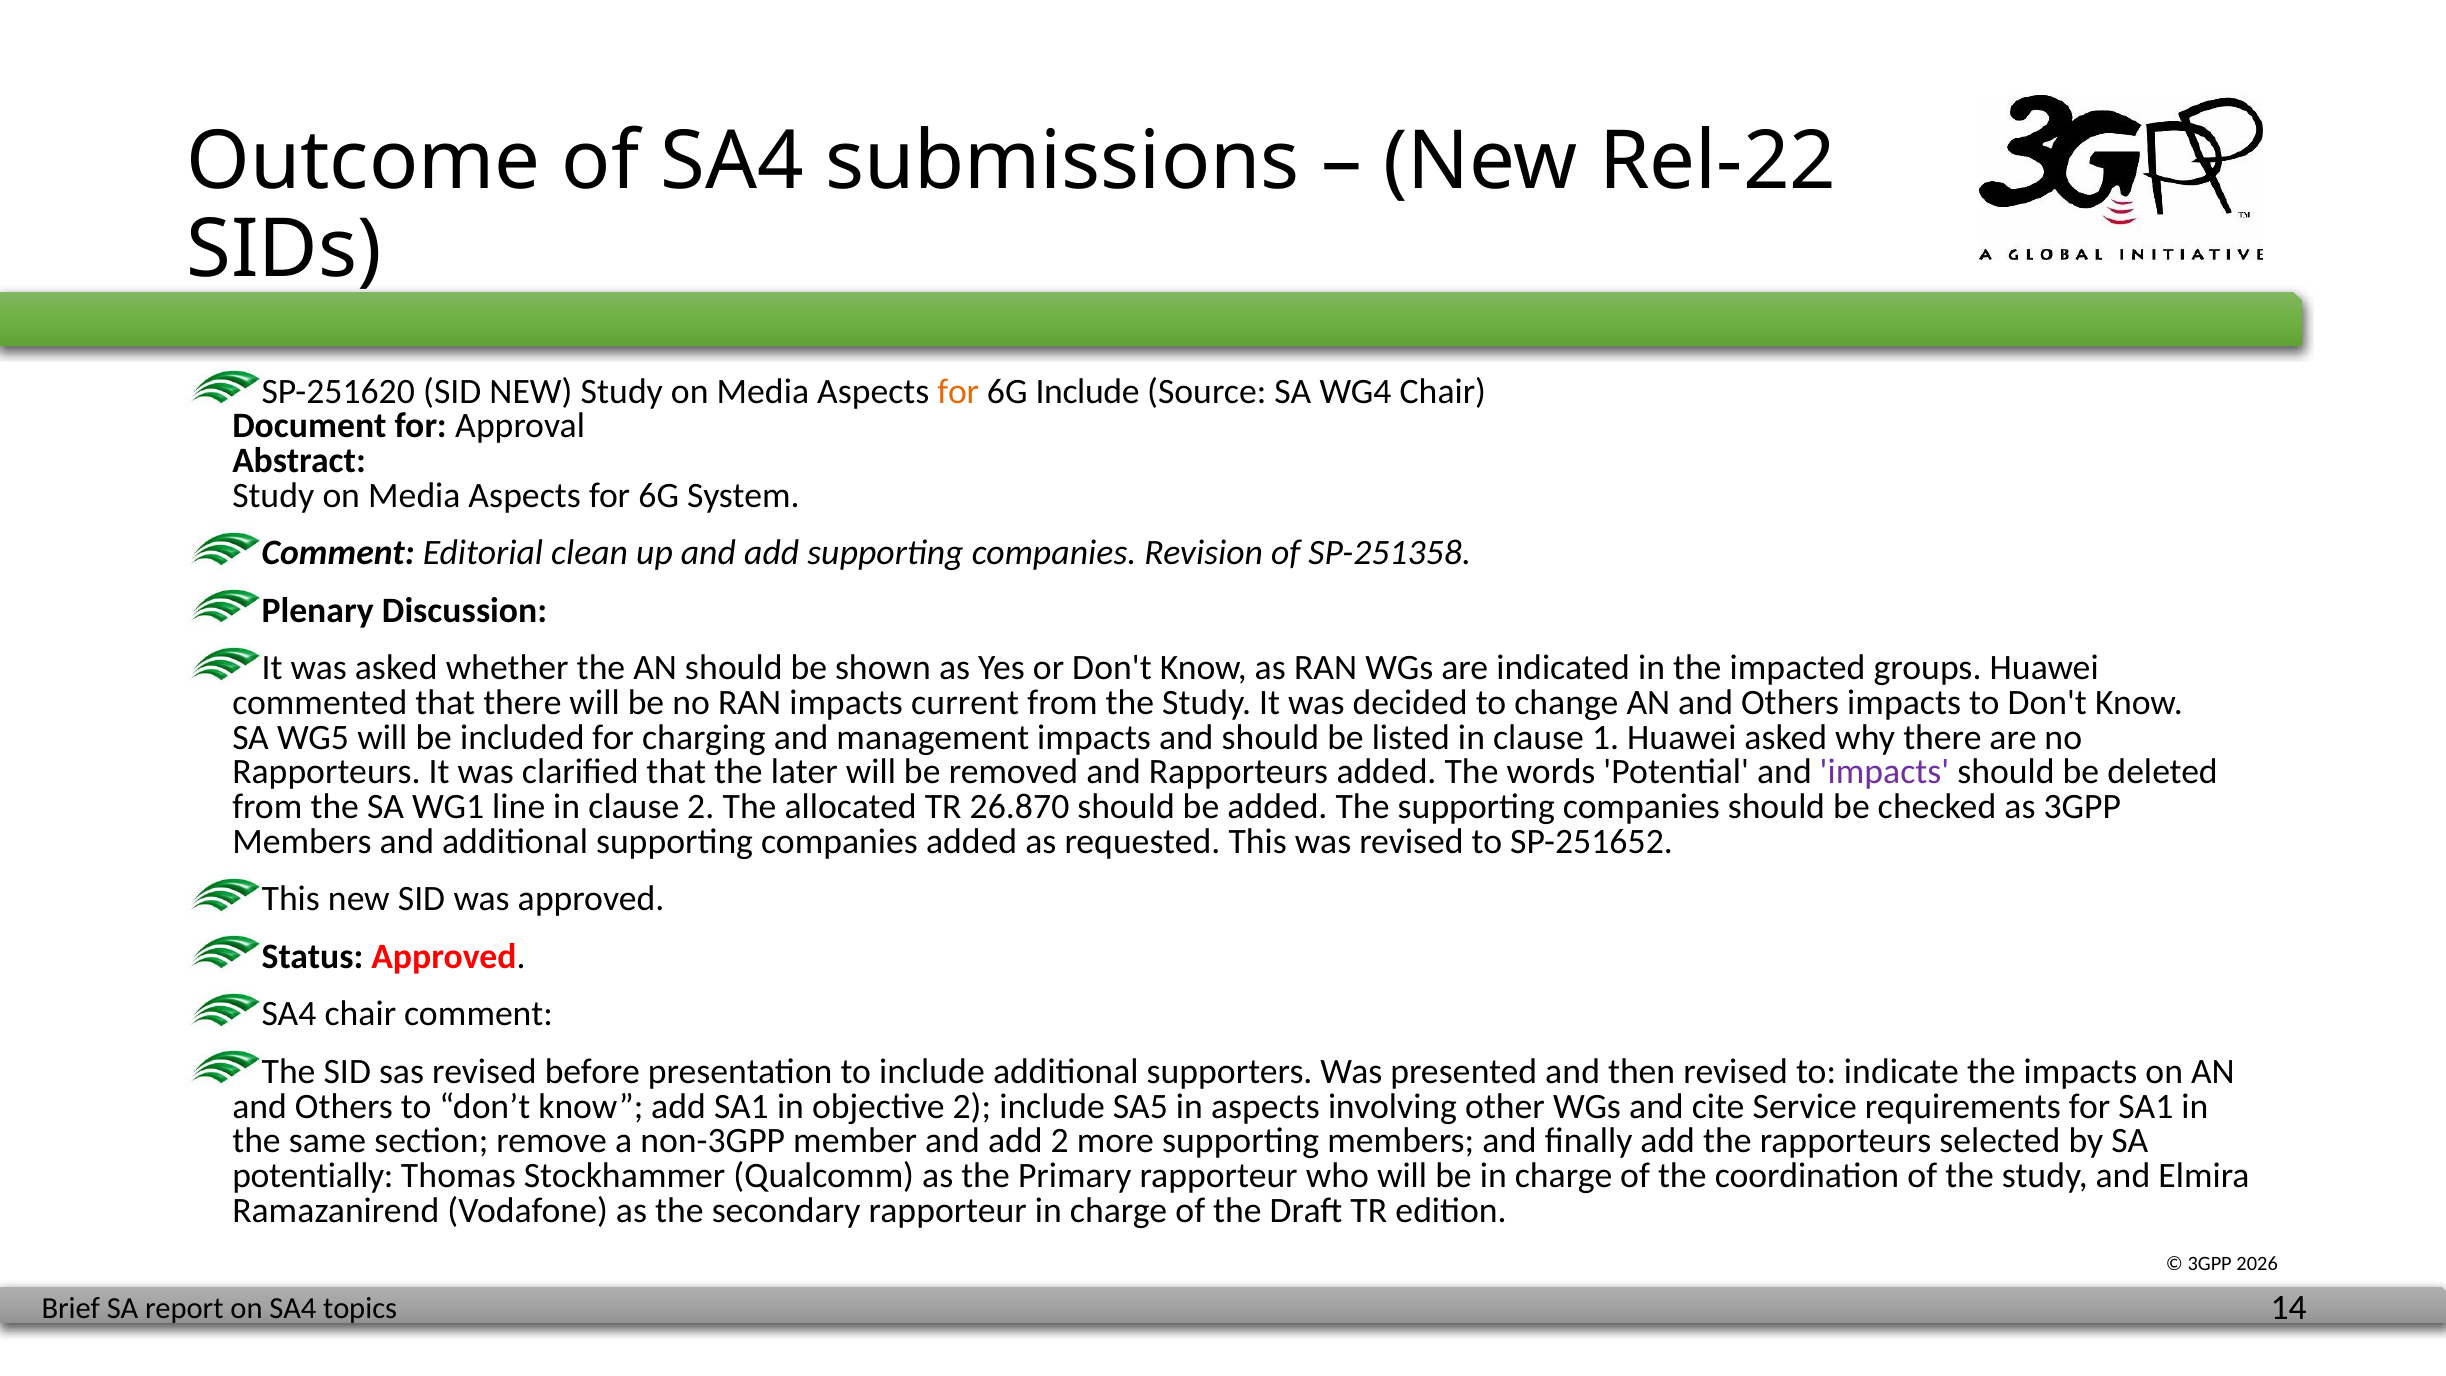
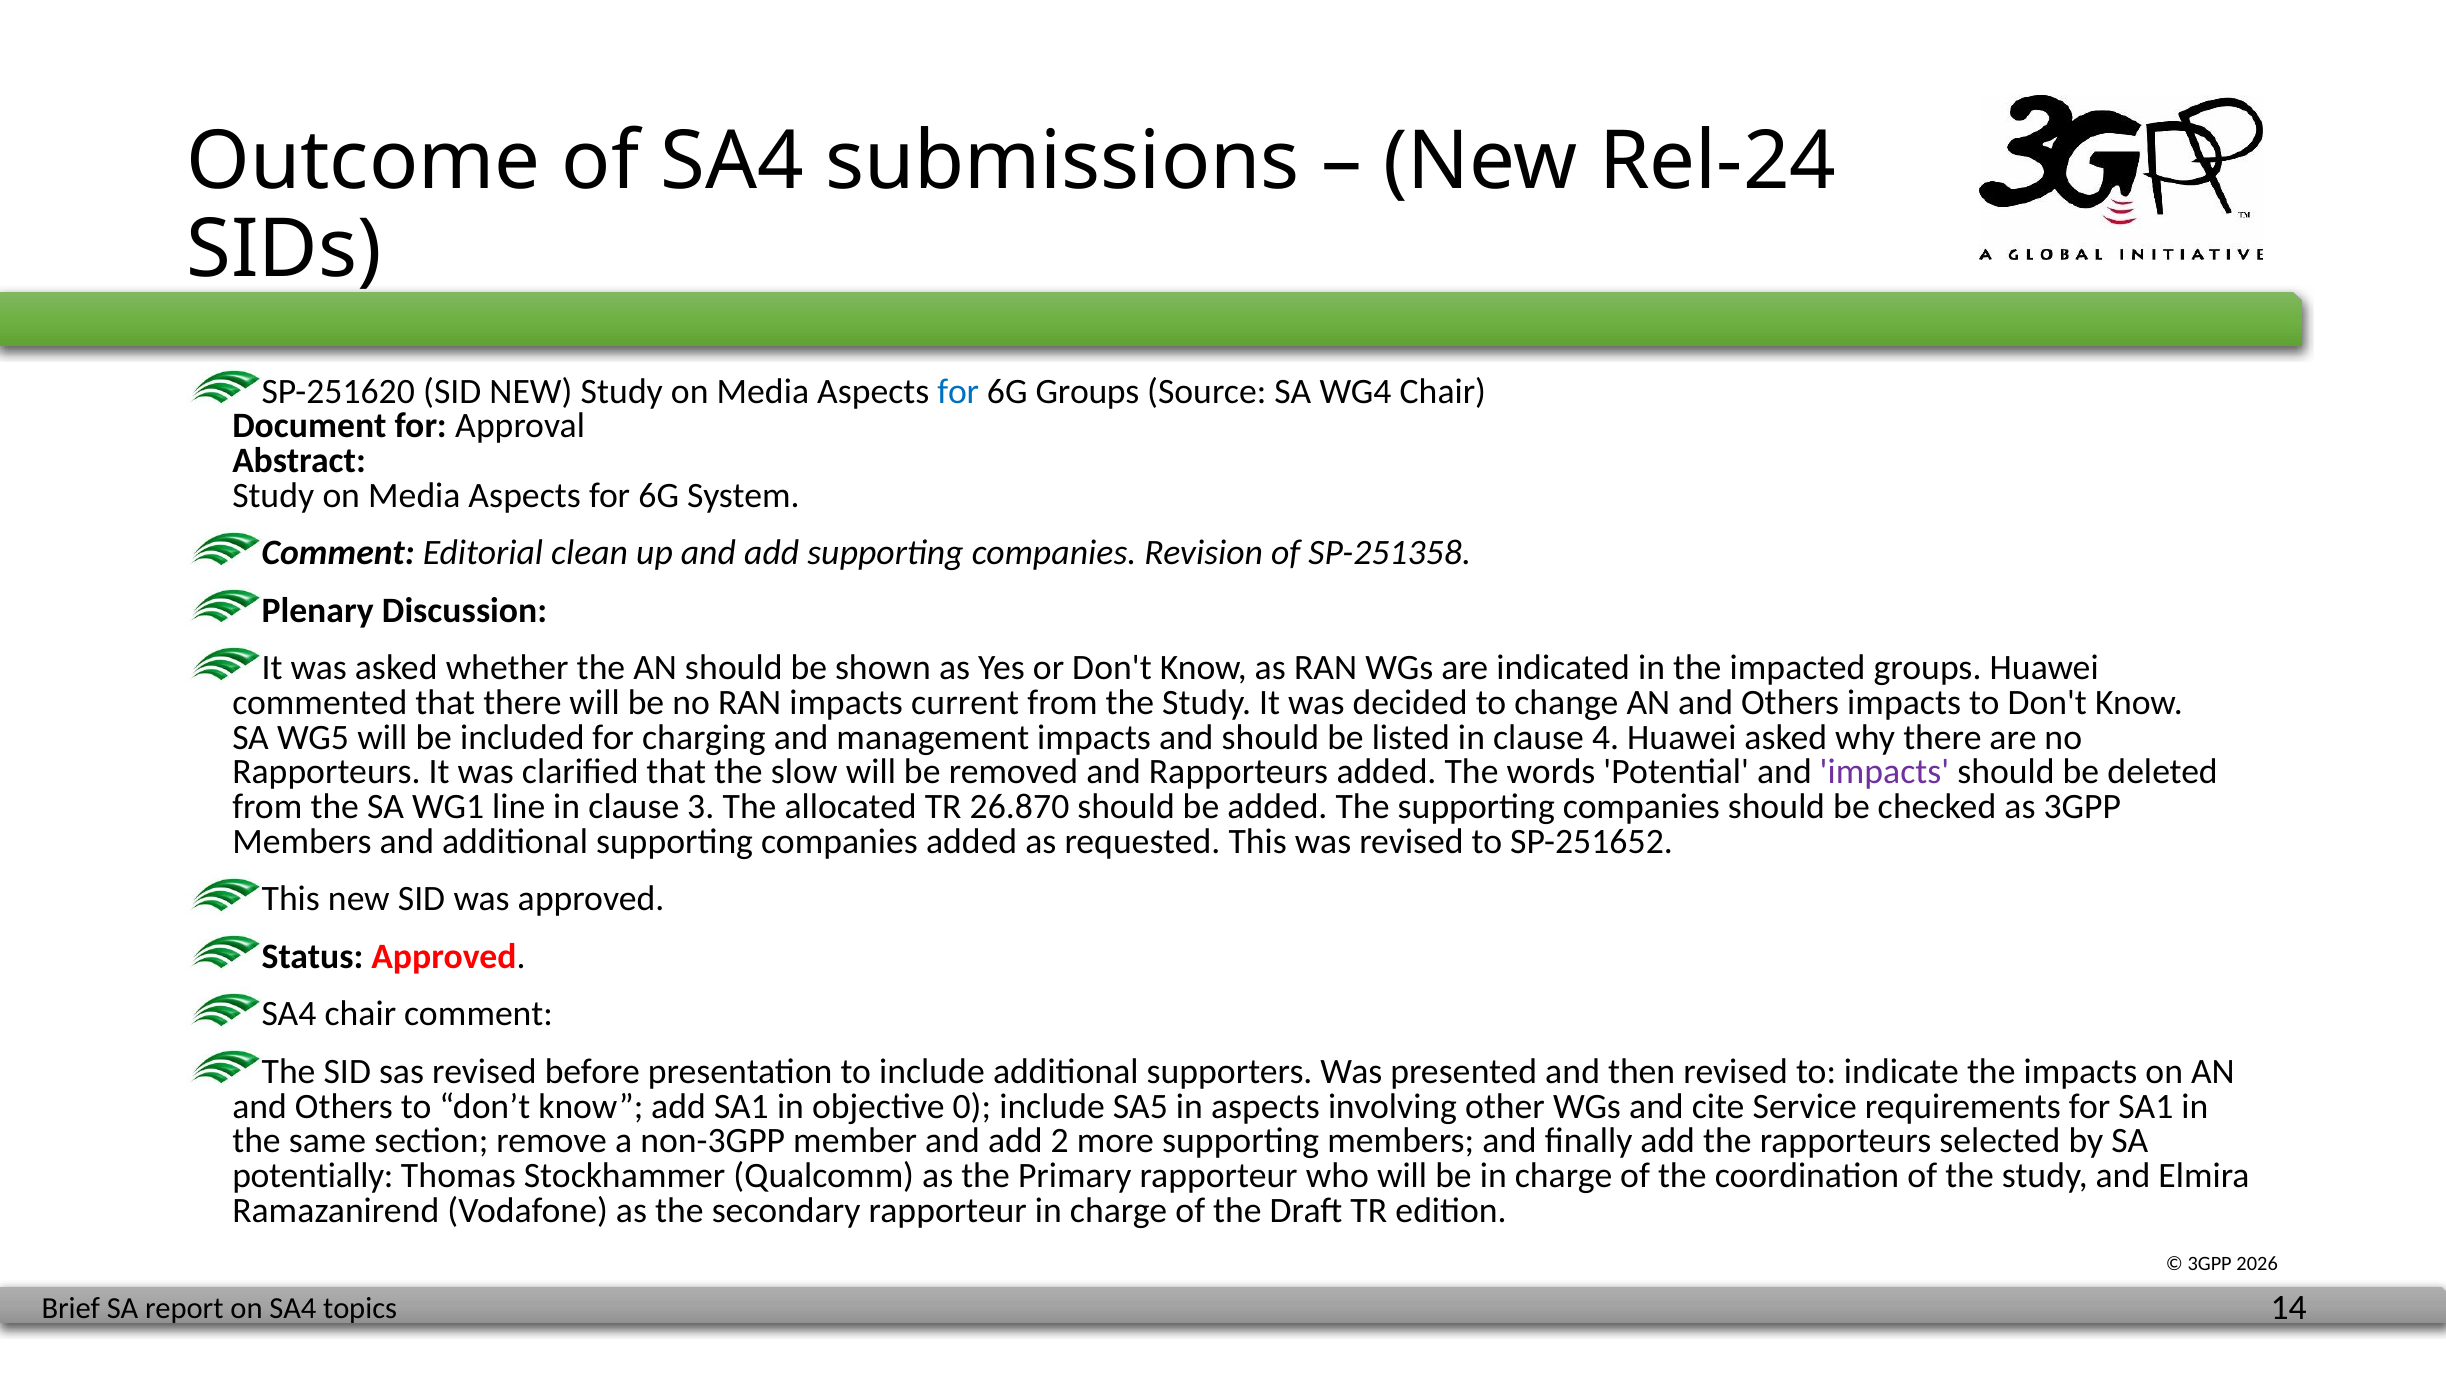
Rel-22: Rel-22 -> Rel-24
for at (958, 391) colour: orange -> blue
6G Include: Include -> Groups
1: 1 -> 4
later: later -> slow
clause 2: 2 -> 3
objective 2: 2 -> 0
